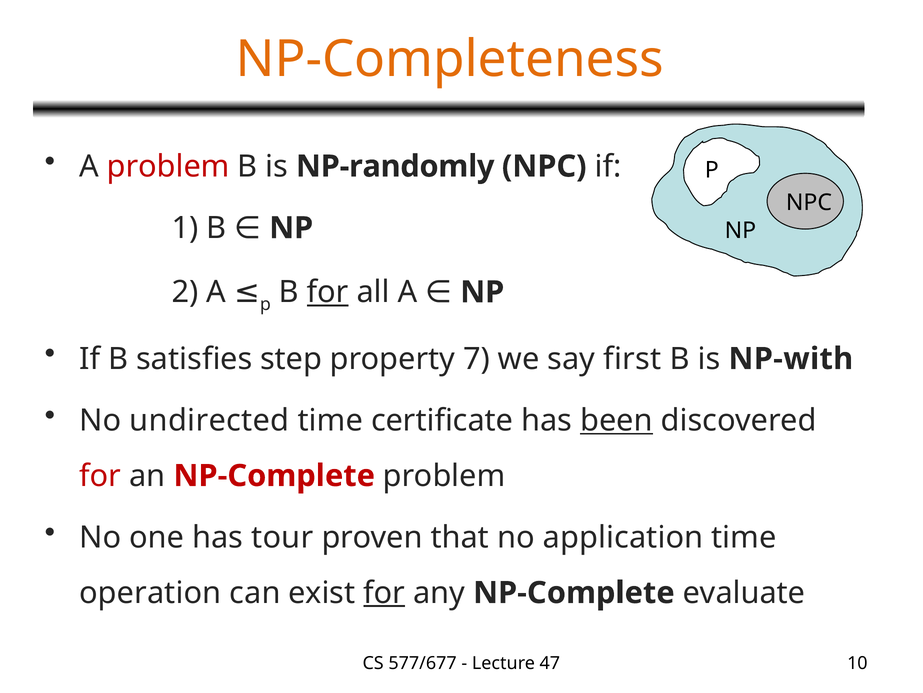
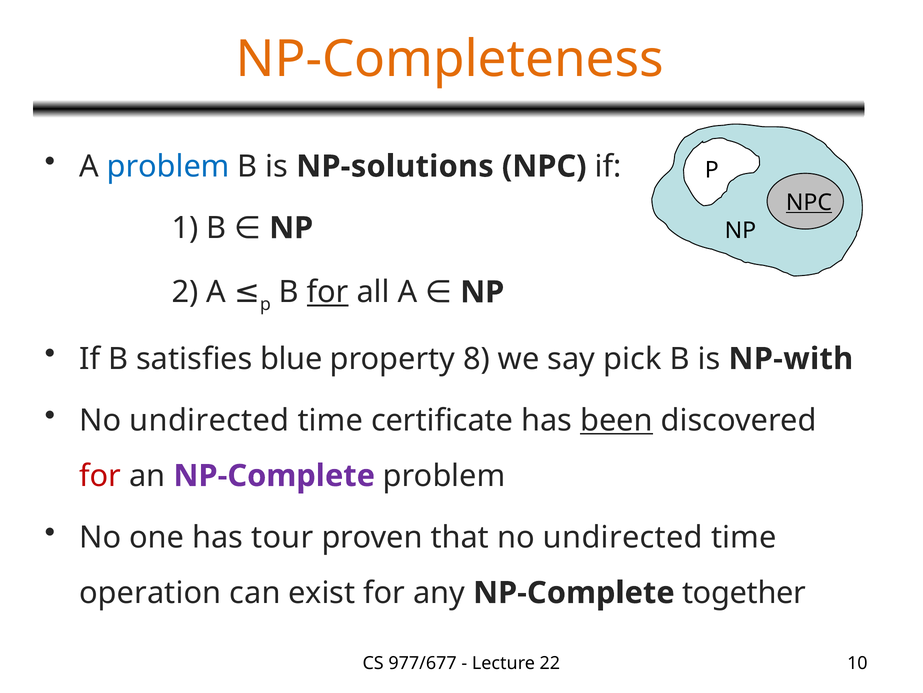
problem at (168, 166) colour: red -> blue
NP-randomly: NP-randomly -> NP-solutions
NPC at (809, 202) underline: none -> present
step: step -> blue
7: 7 -> 8
first: first -> pick
NP-Complete at (274, 475) colour: red -> purple
that no application: application -> undirected
for at (384, 592) underline: present -> none
evaluate: evaluate -> together
577/677: 577/677 -> 977/677
47: 47 -> 22
